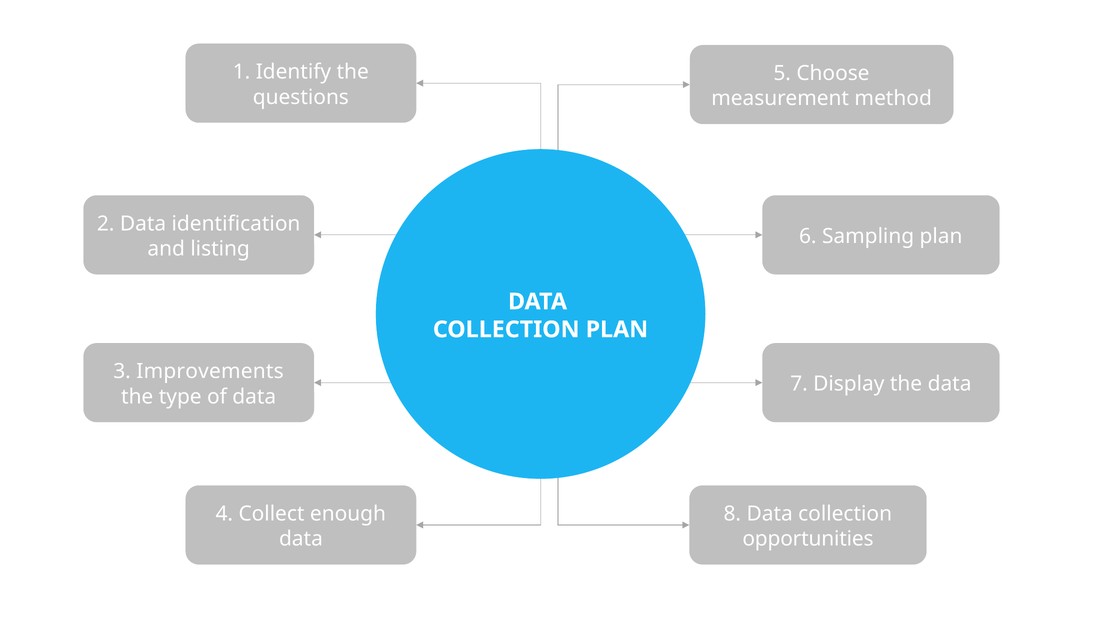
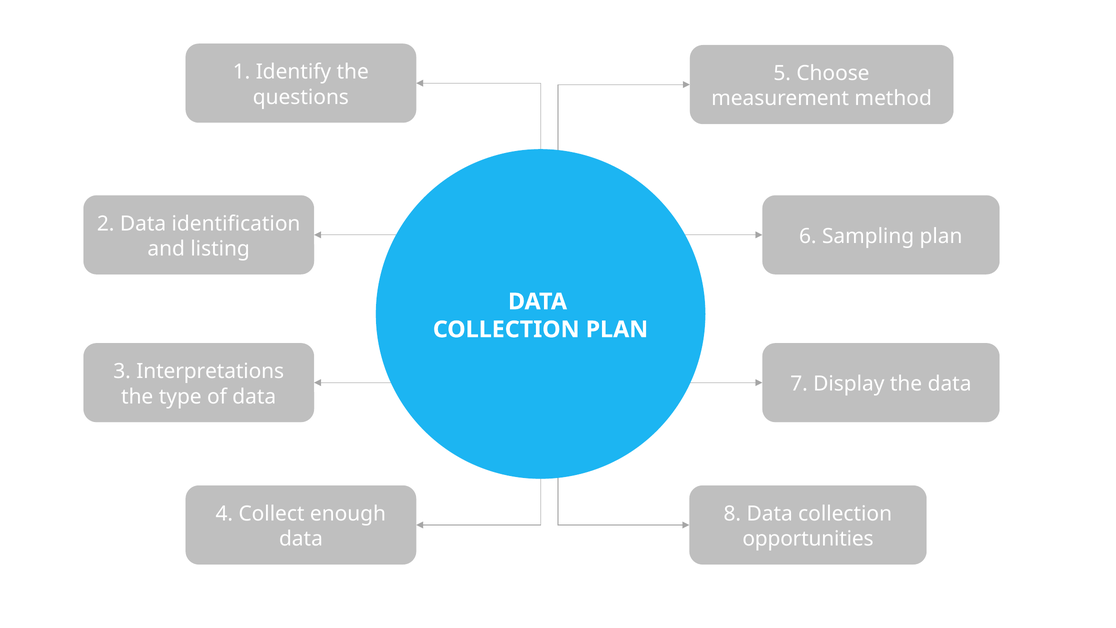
Improvements: Improvements -> Interpretations
